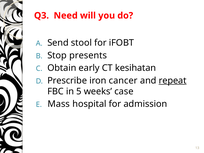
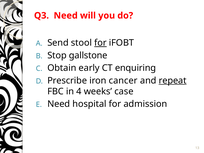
for at (100, 43) underline: none -> present
presents: presents -> gallstone
kesihatan: kesihatan -> enquiring
5: 5 -> 4
Mass at (59, 104): Mass -> Need
